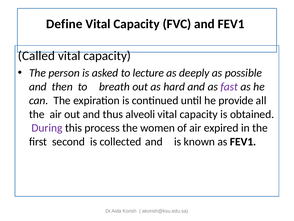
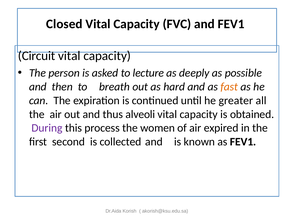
Define: Define -> Closed
Called: Called -> Circuit
fast colour: purple -> orange
provide: provide -> greater
